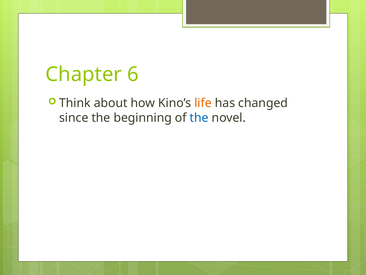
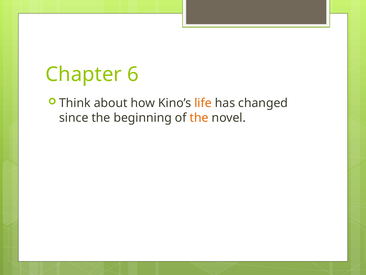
the at (199, 118) colour: blue -> orange
